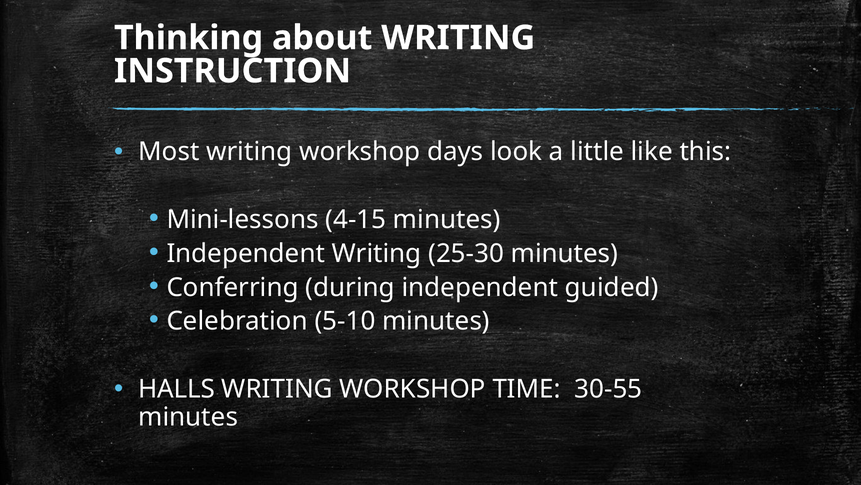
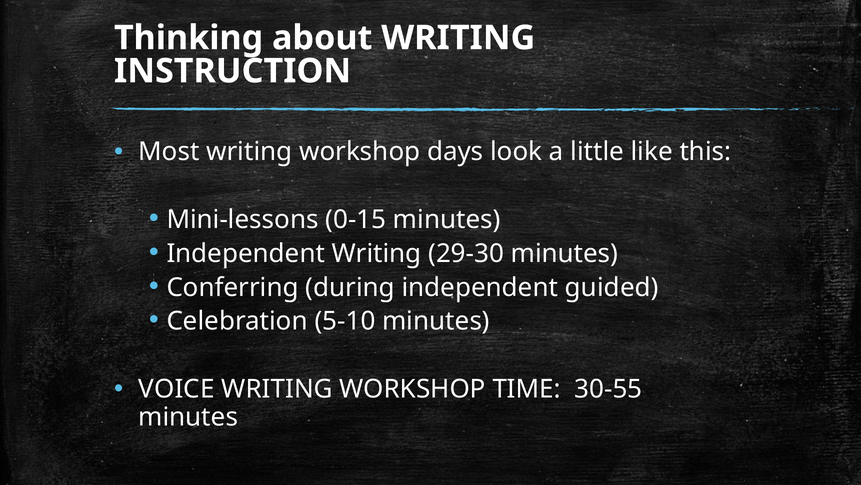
4-15: 4-15 -> 0-15
25-30: 25-30 -> 29-30
HALLS: HALLS -> VOICE
